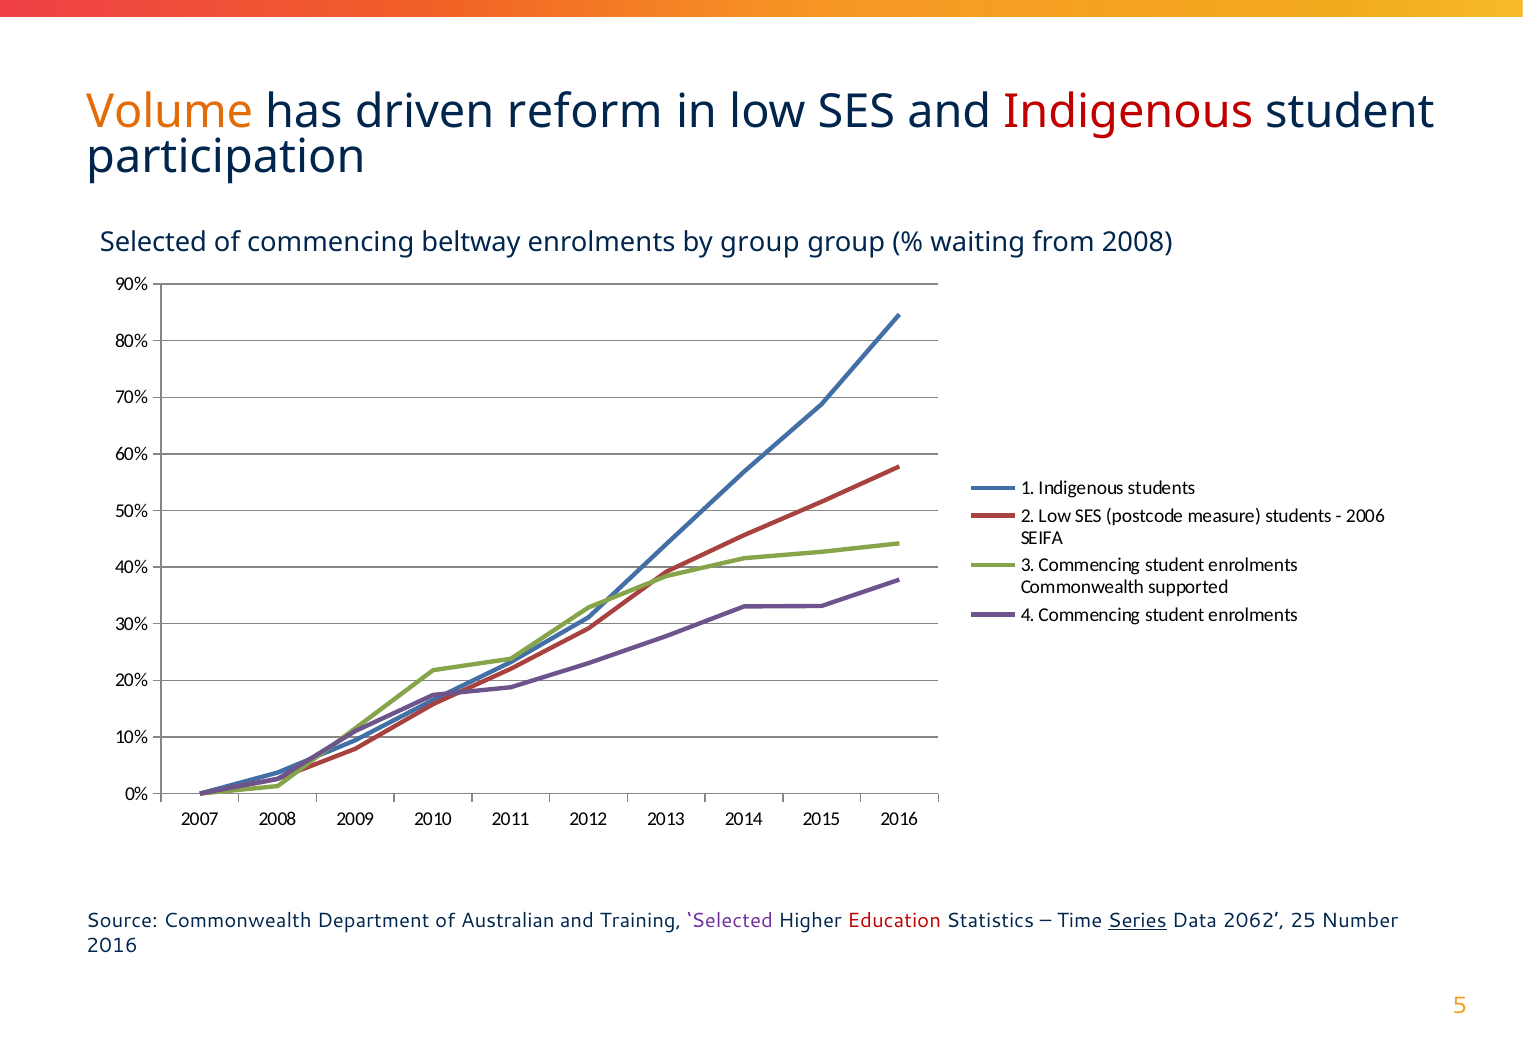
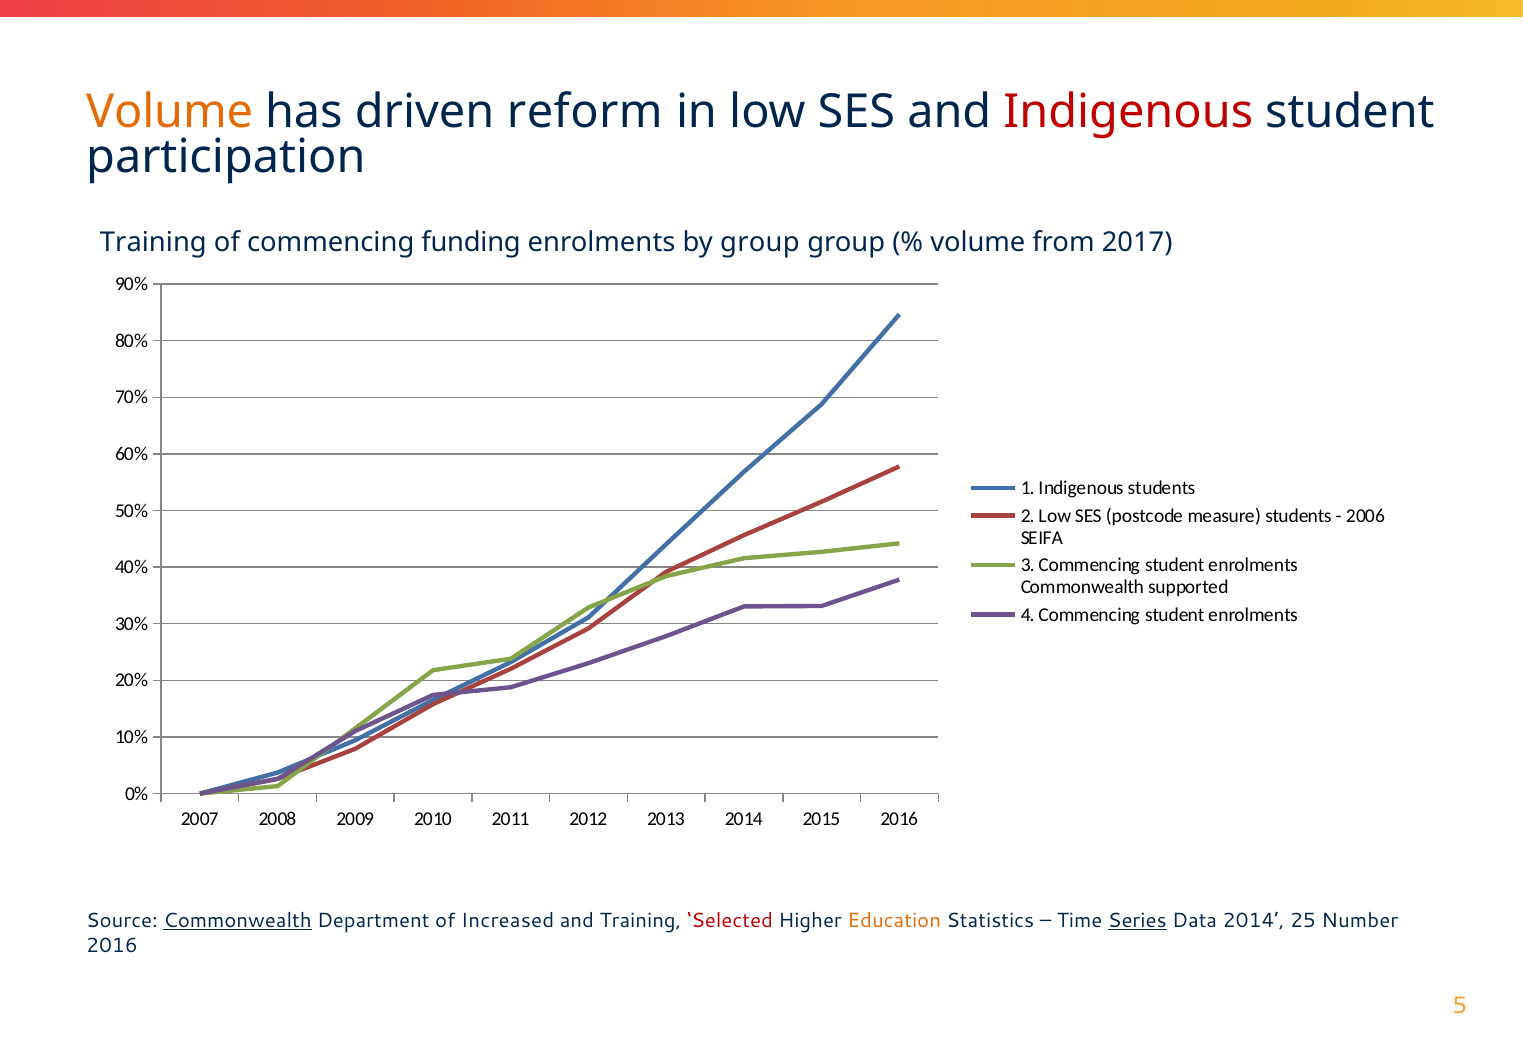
Selected at (153, 242): Selected -> Training
beltway: beltway -> funding
waiting at (978, 242): waiting -> volume
from 2008: 2008 -> 2017
Commonwealth at (238, 920) underline: none -> present
Australian: Australian -> Increased
Selected at (730, 920) colour: purple -> red
Education colour: red -> orange
Data 2062: 2062 -> 2014
